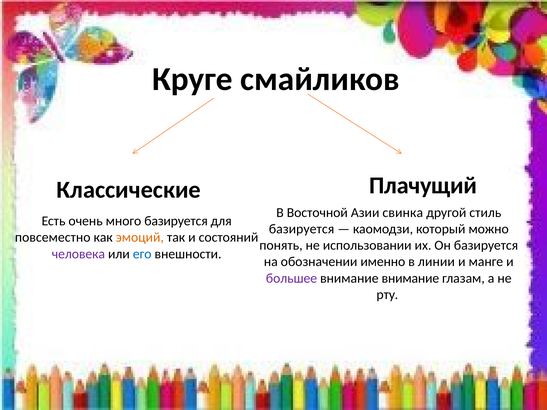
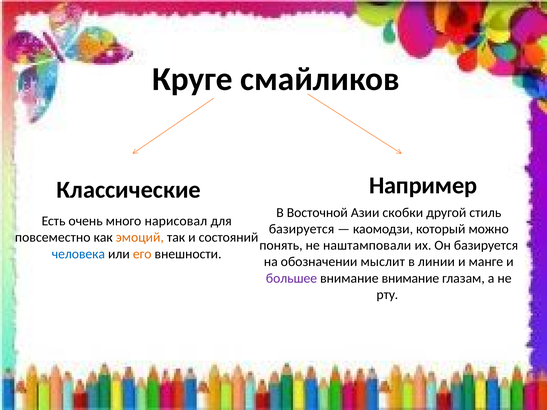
Плачущий: Плачущий -> Например
свинка: свинка -> скобки
много базируется: базируется -> нарисовал
использовании: использовании -> наштамповали
человека colour: purple -> blue
его colour: blue -> orange
именно: именно -> мыслит
